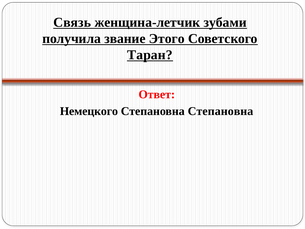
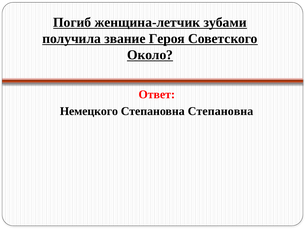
Связь: Связь -> Погиб
Этого: Этого -> Героя
Таран: Таран -> Около
